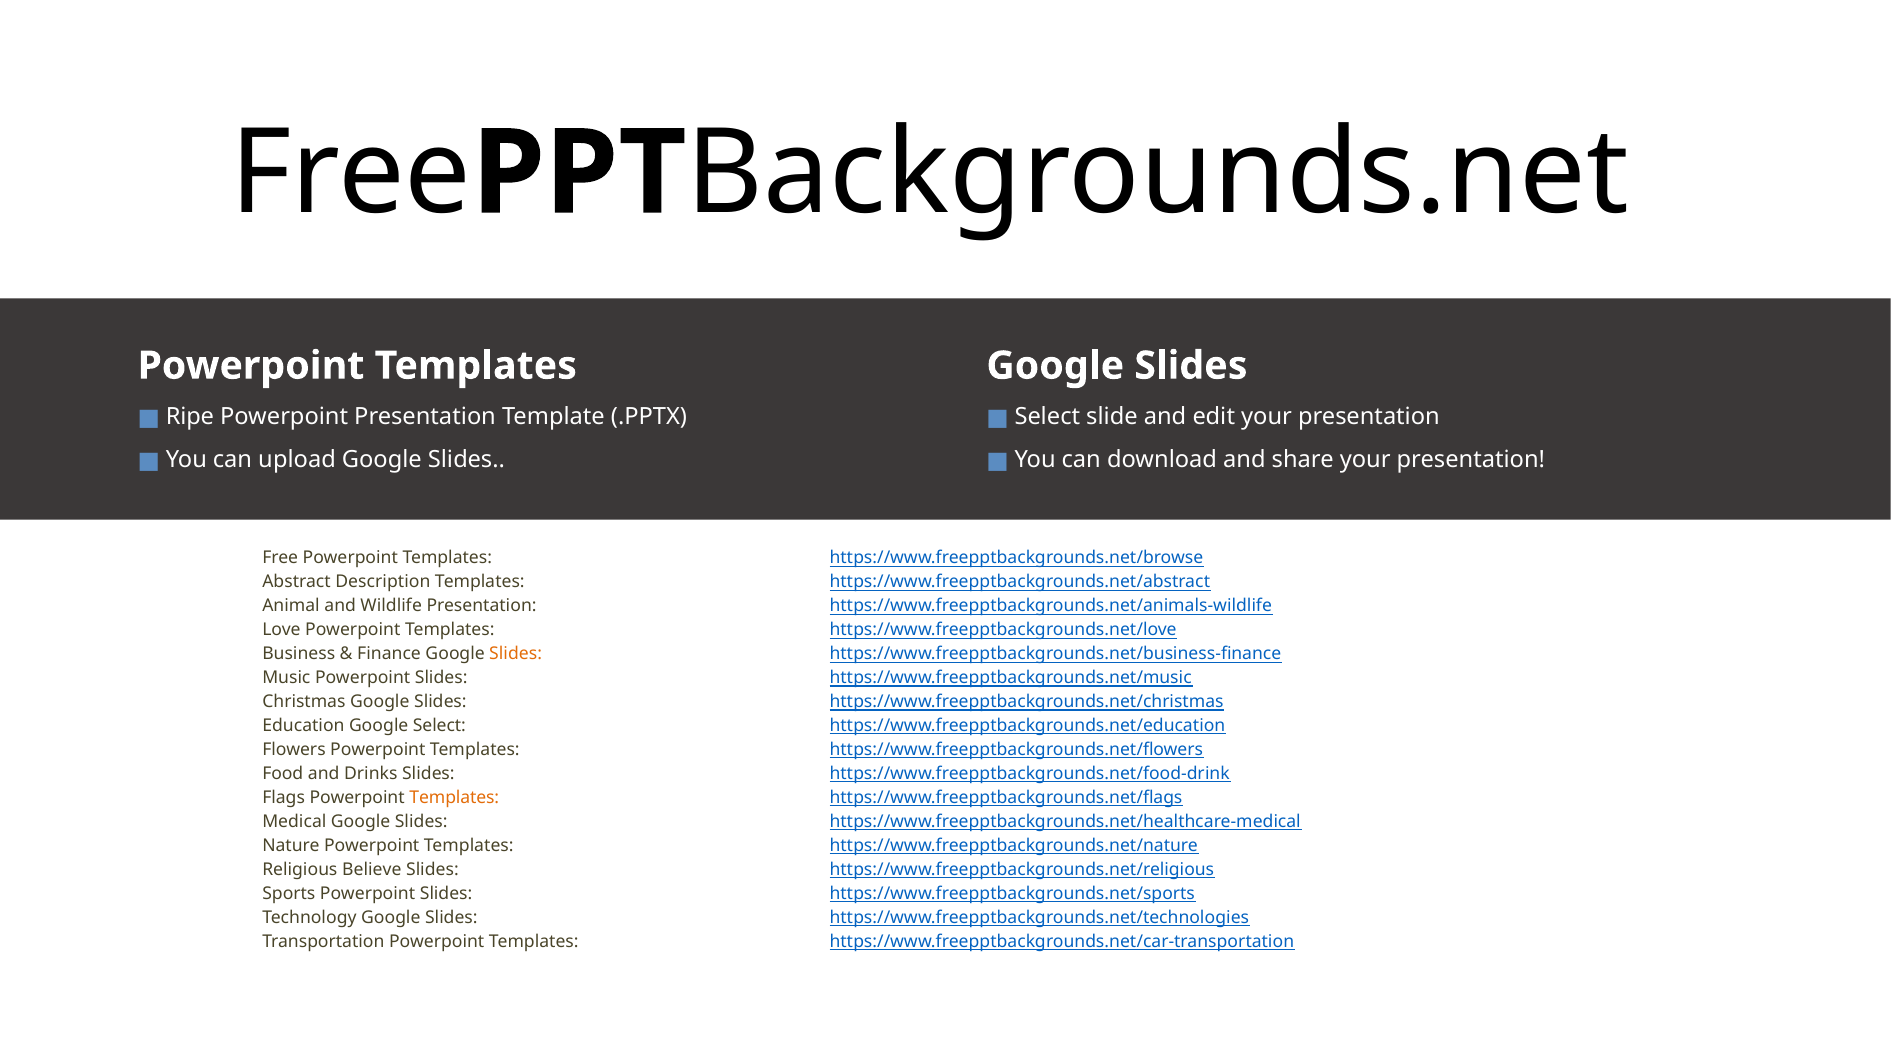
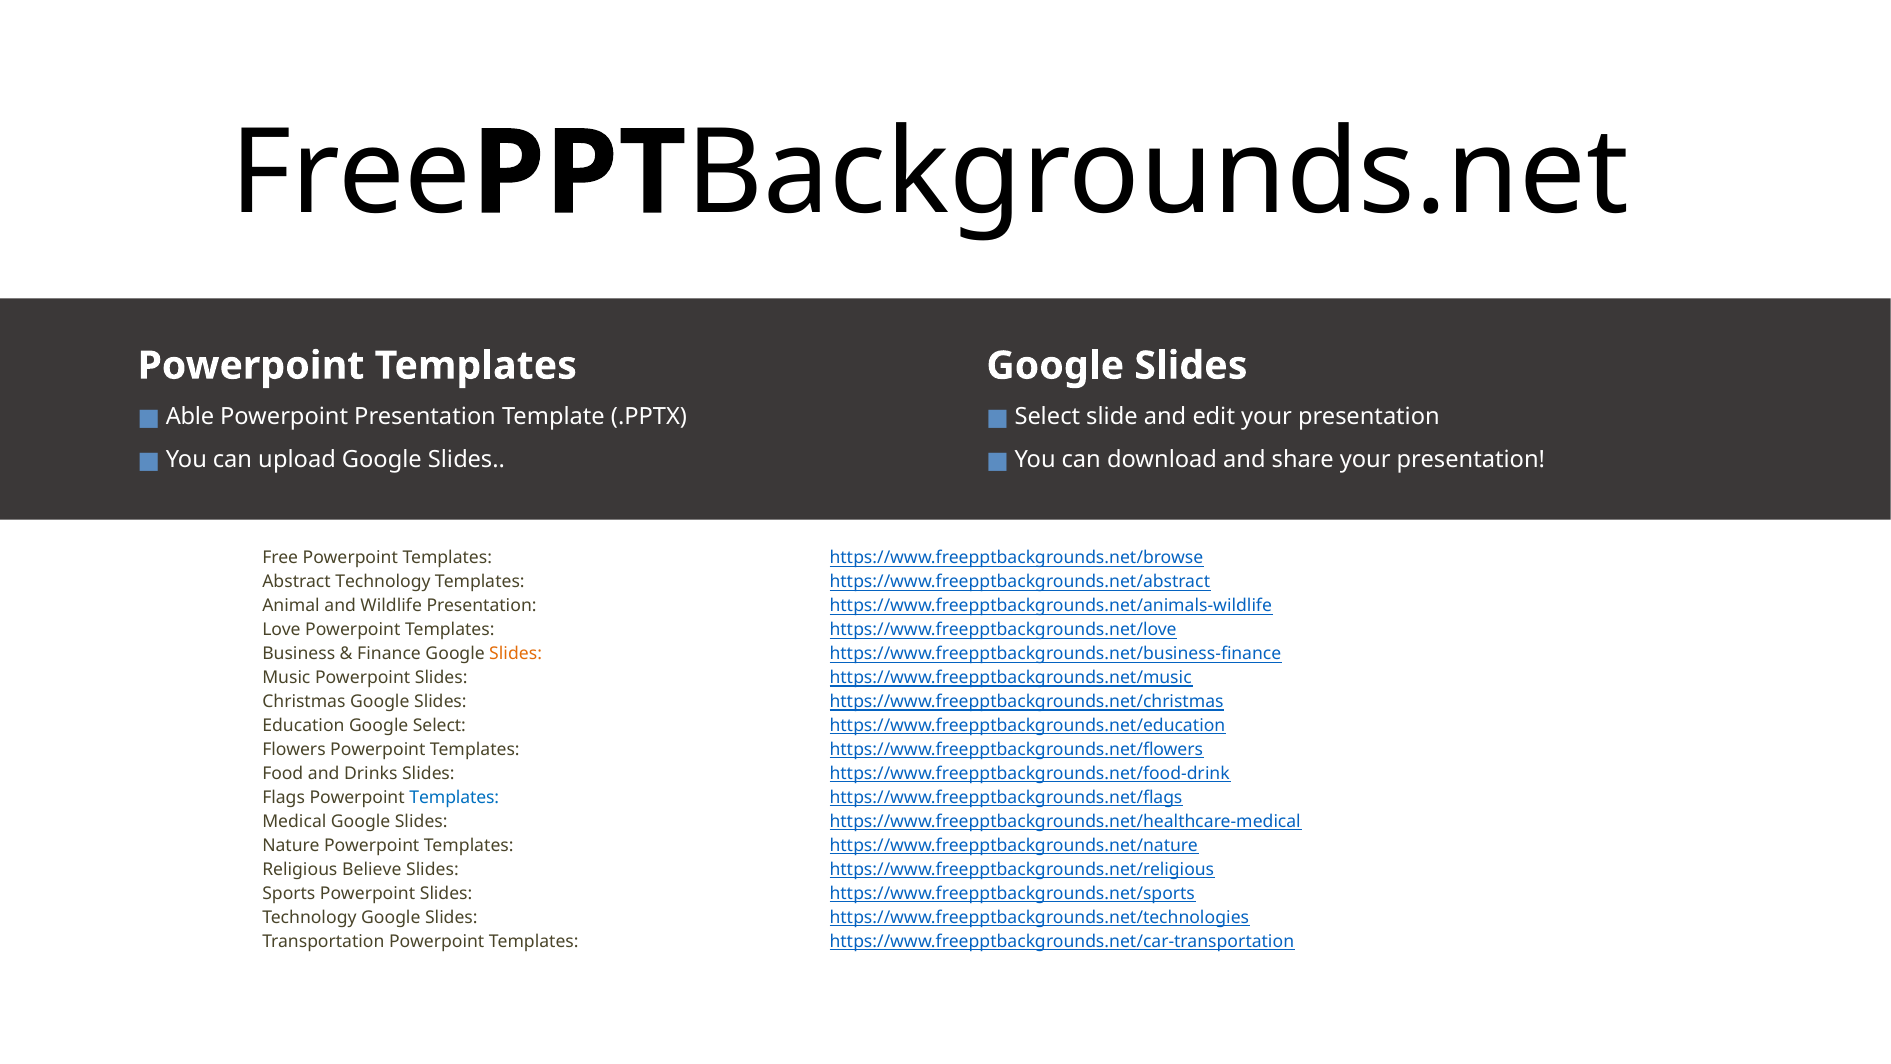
Ripe: Ripe -> Able
Abstract Description: Description -> Technology
Templates at (454, 798) colour: orange -> blue
